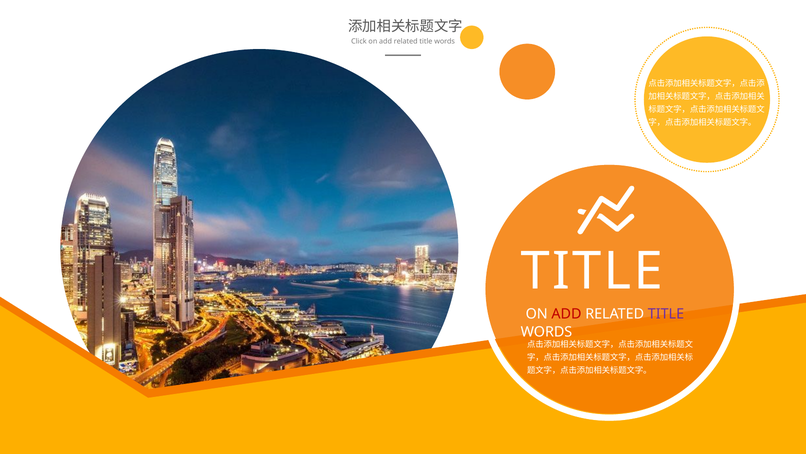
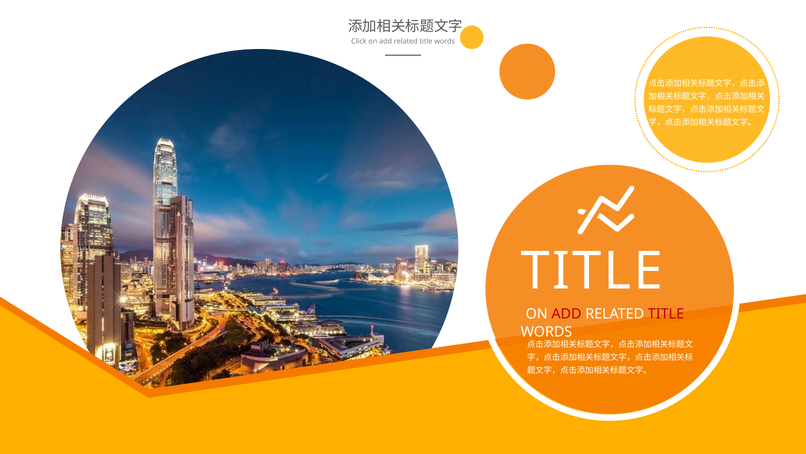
TITLE at (666, 313) colour: purple -> red
